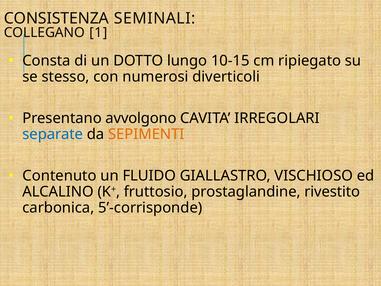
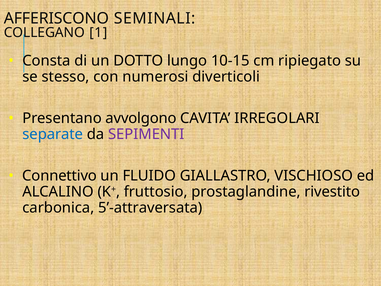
CONSISTENZA: CONSISTENZA -> AFFERISCONO
SEPIMENTI colour: orange -> purple
Contenuto: Contenuto -> Connettivo
5’-corrisponde: 5’-corrisponde -> 5’-attraversata
